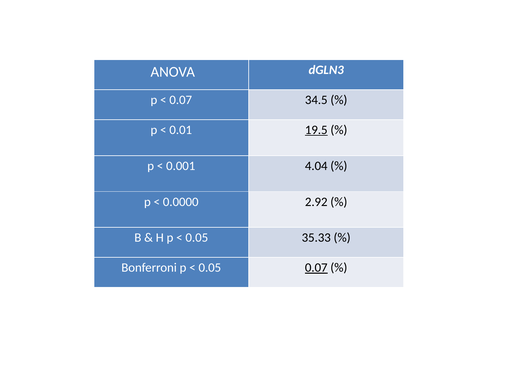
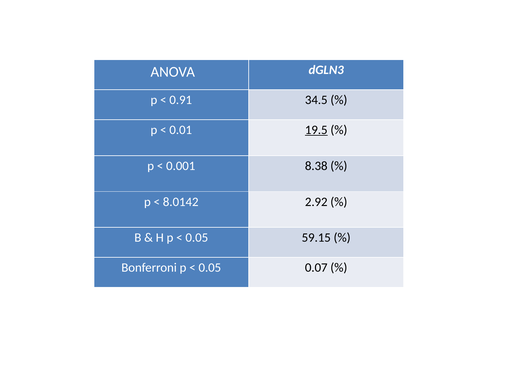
0.07 at (181, 100): 0.07 -> 0.91
4.04: 4.04 -> 8.38
0.0000: 0.0000 -> 8.0142
35.33: 35.33 -> 59.15
0.07 at (316, 268) underline: present -> none
